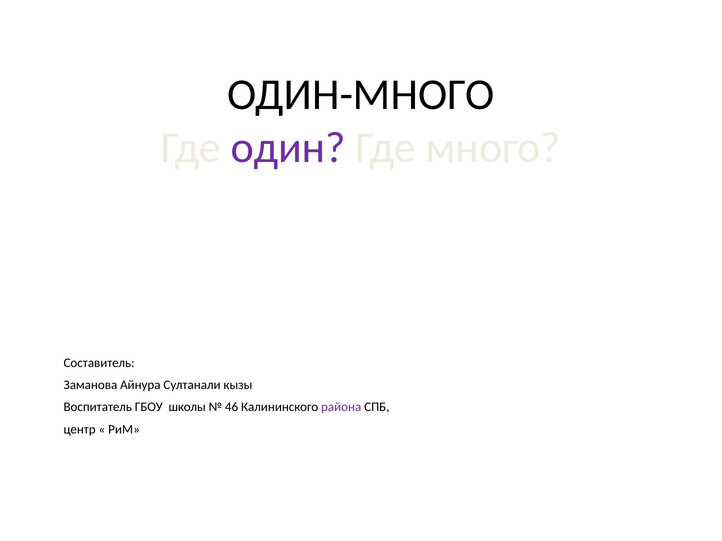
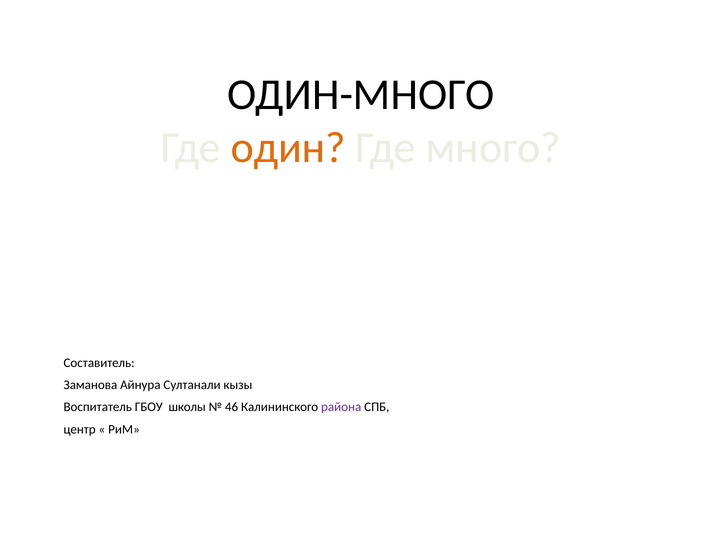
один colour: purple -> orange
